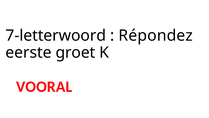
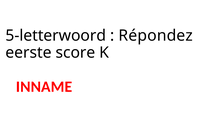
7-letterwoord: 7-letterwoord -> 5-letterwoord
groet: groet -> score
VOORAL: VOORAL -> INNAME
